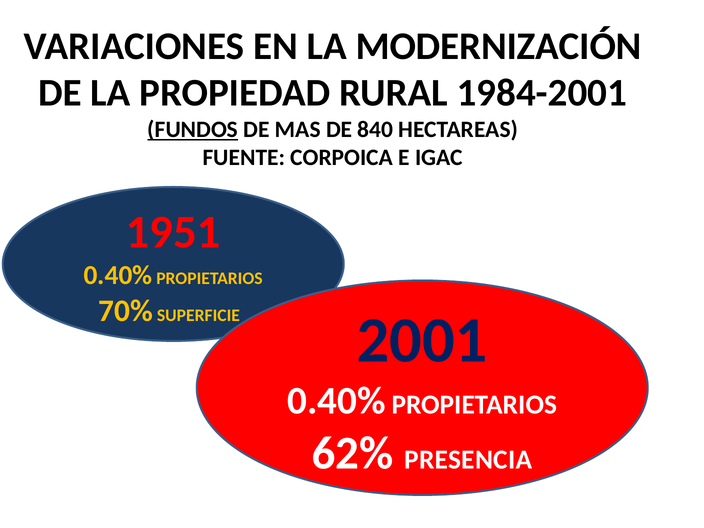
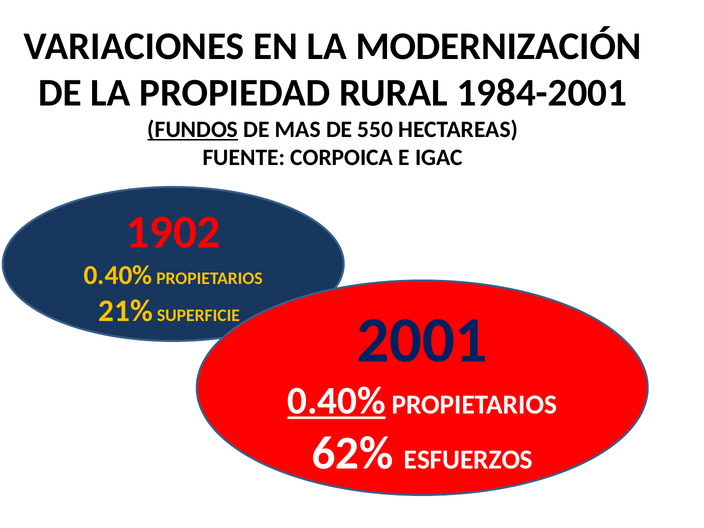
840: 840 -> 550
1951: 1951 -> 1902
70%: 70% -> 21%
0.40% at (336, 401) underline: none -> present
PRESENCIA: PRESENCIA -> ESFUERZOS
